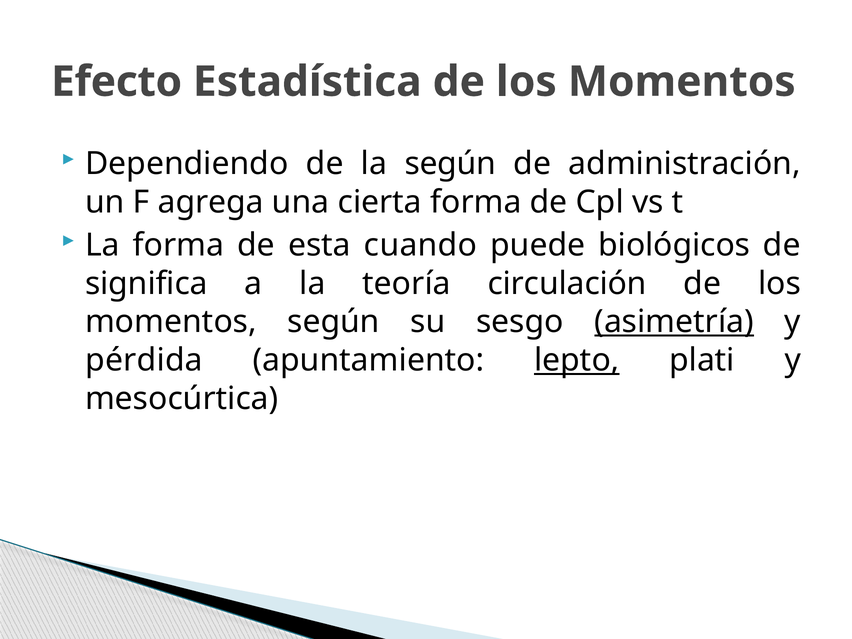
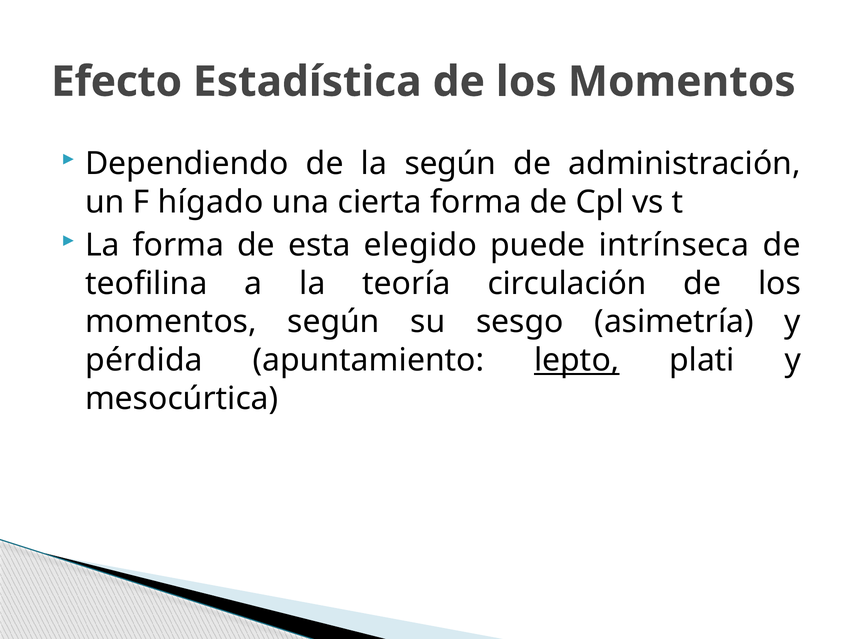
agrega: agrega -> hígado
cuando: cuando -> elegido
biológicos: biológicos -> intrínseca
significa: significa -> teofilina
asimetría underline: present -> none
